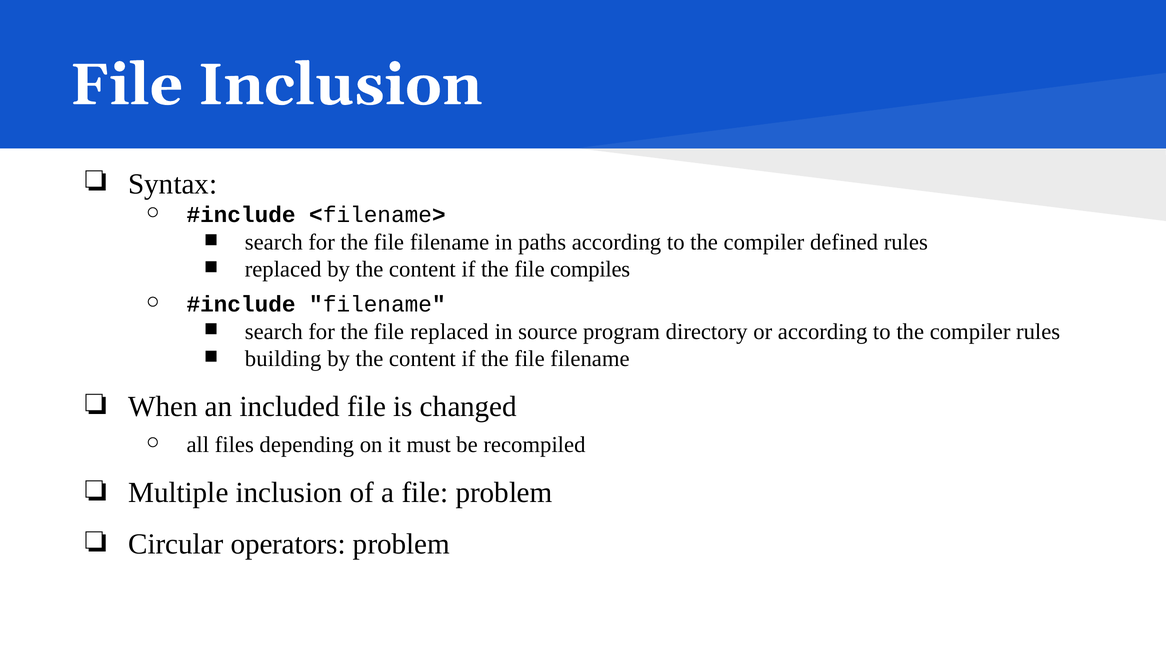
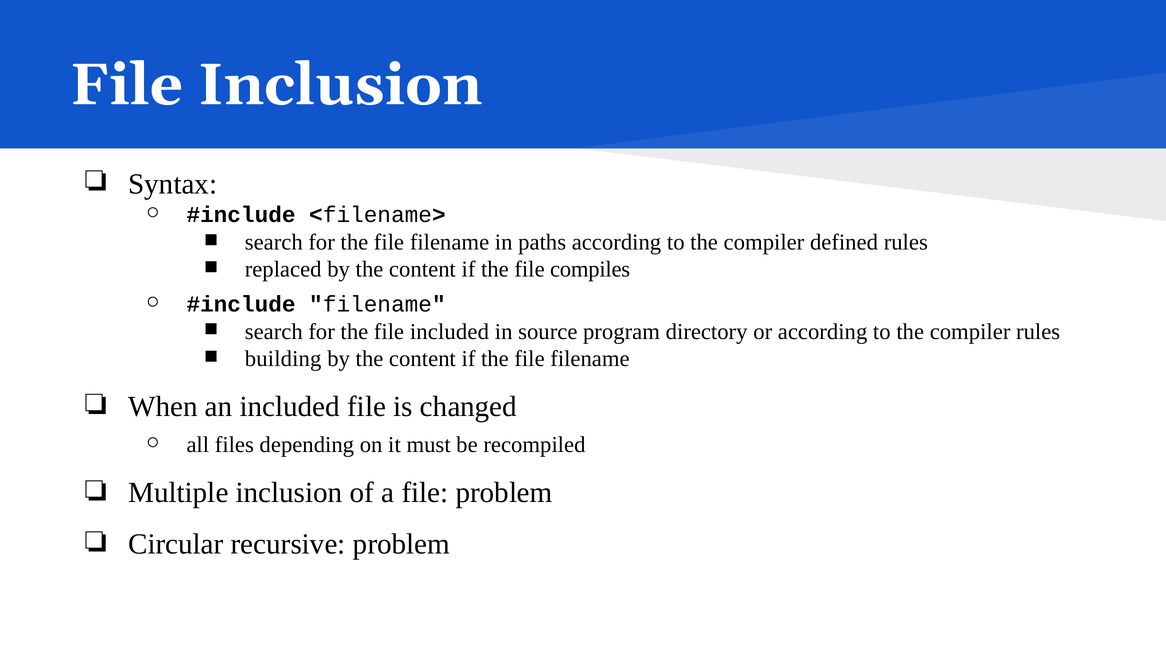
file replaced: replaced -> included
operators: operators -> recursive
